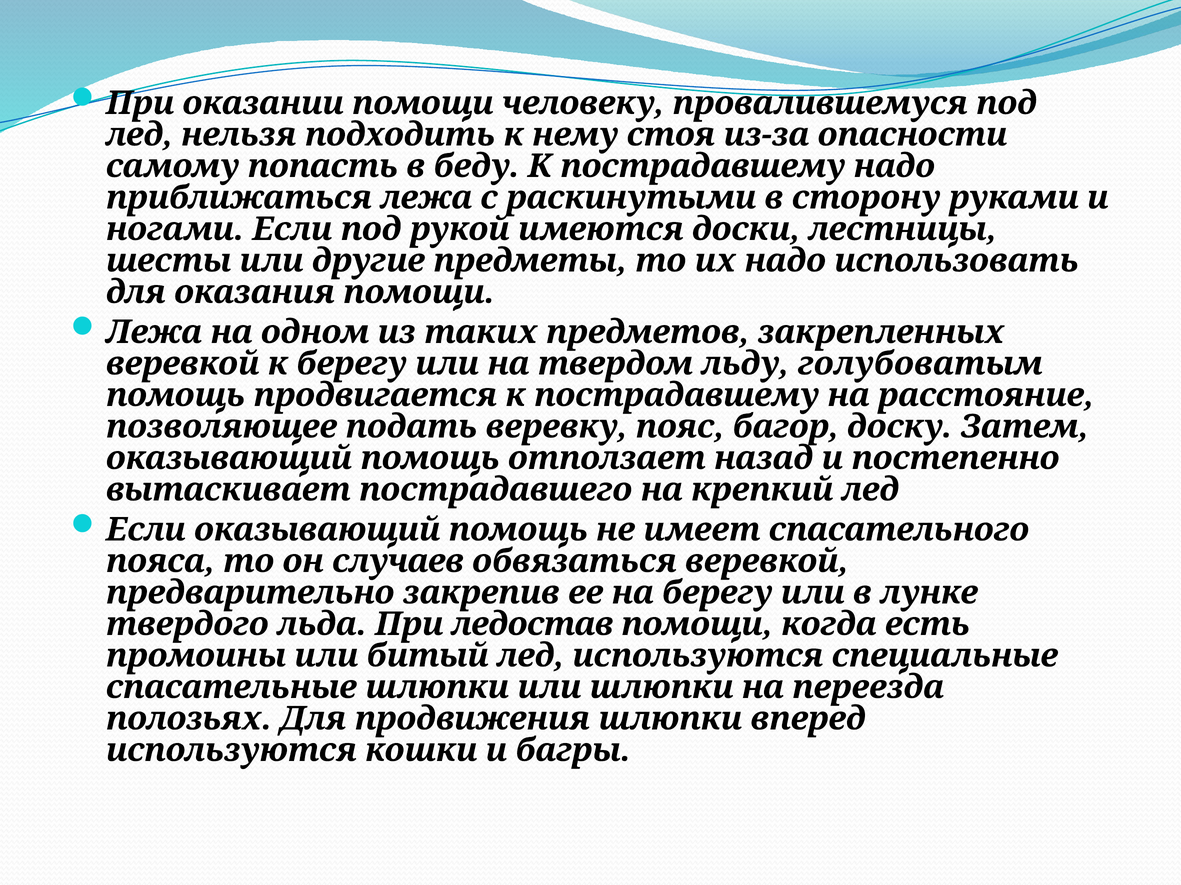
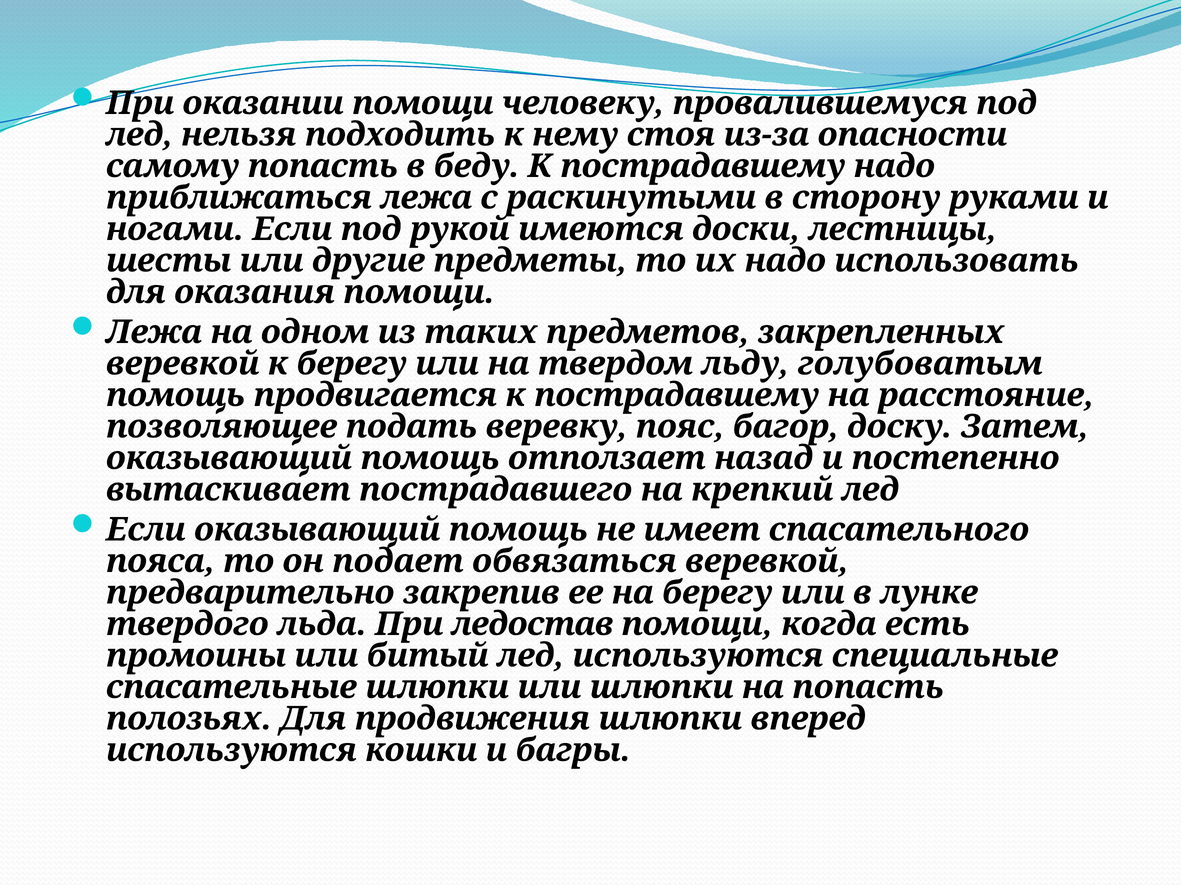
случаев: случаев -> подает
на переезда: переезда -> попасть
